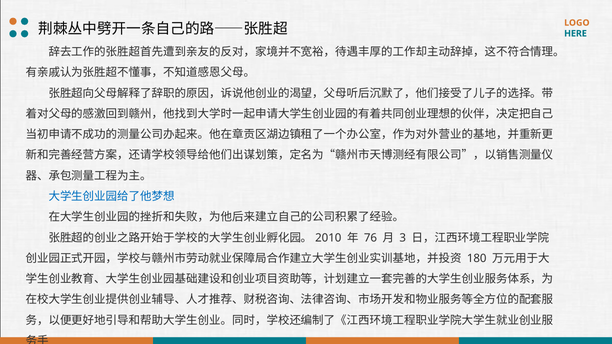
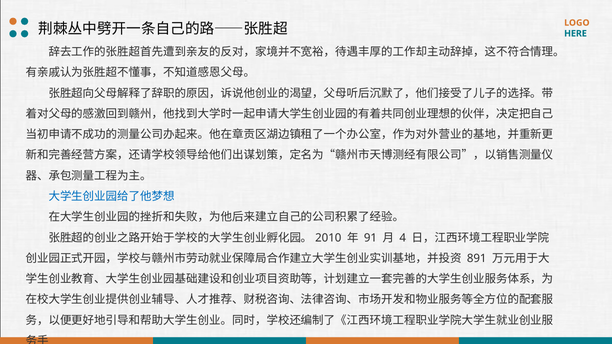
76: 76 -> 91
3: 3 -> 4
180: 180 -> 891
